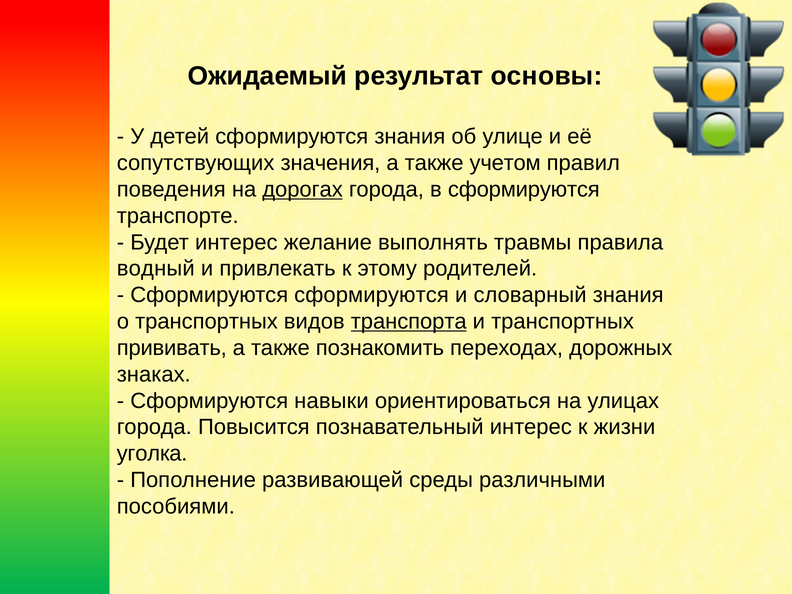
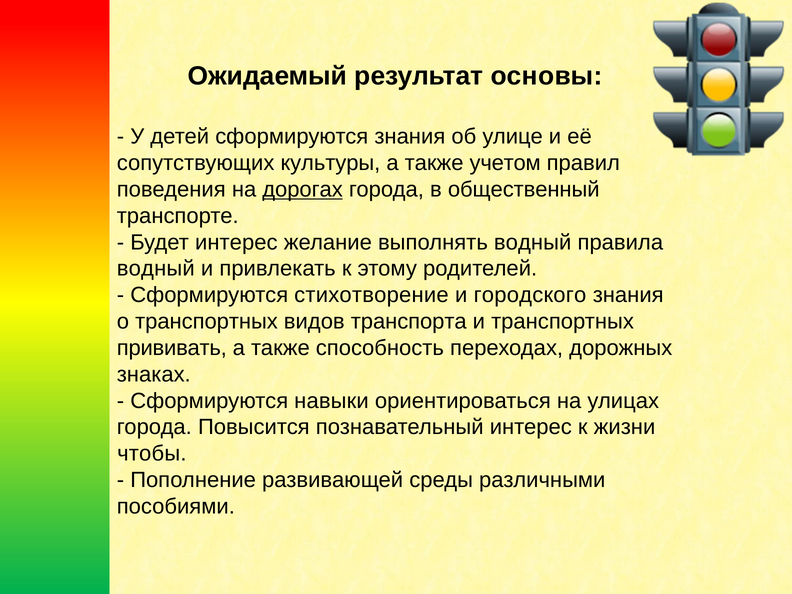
значения: значения -> культуры
в сформируются: сформируются -> общественный
выполнять травмы: травмы -> водный
Сформируются сформируются: сформируются -> стихотворение
словарный: словарный -> городского
транспорта underline: present -> none
познакомить: познакомить -> способность
уголка: уголка -> чтобы
